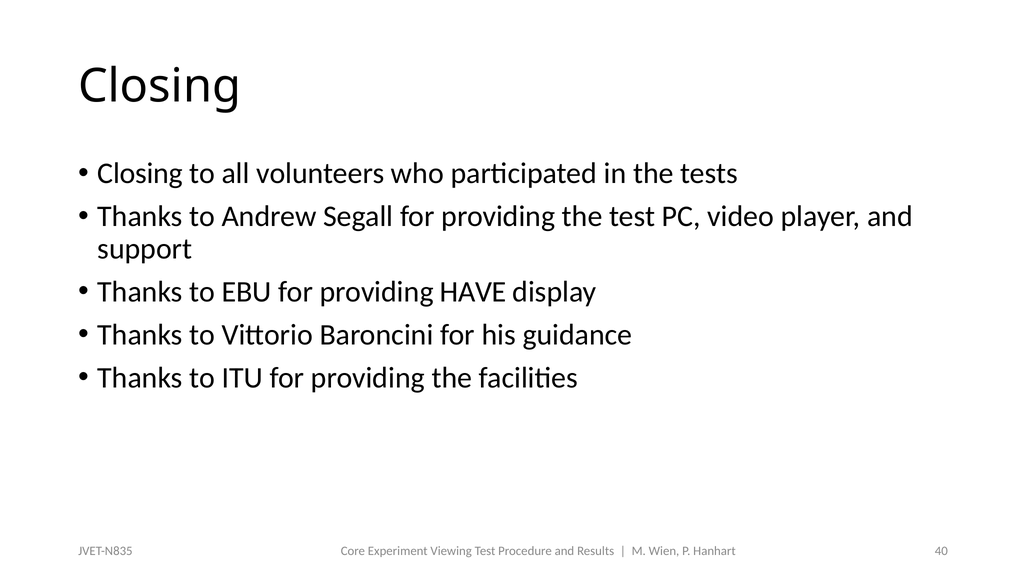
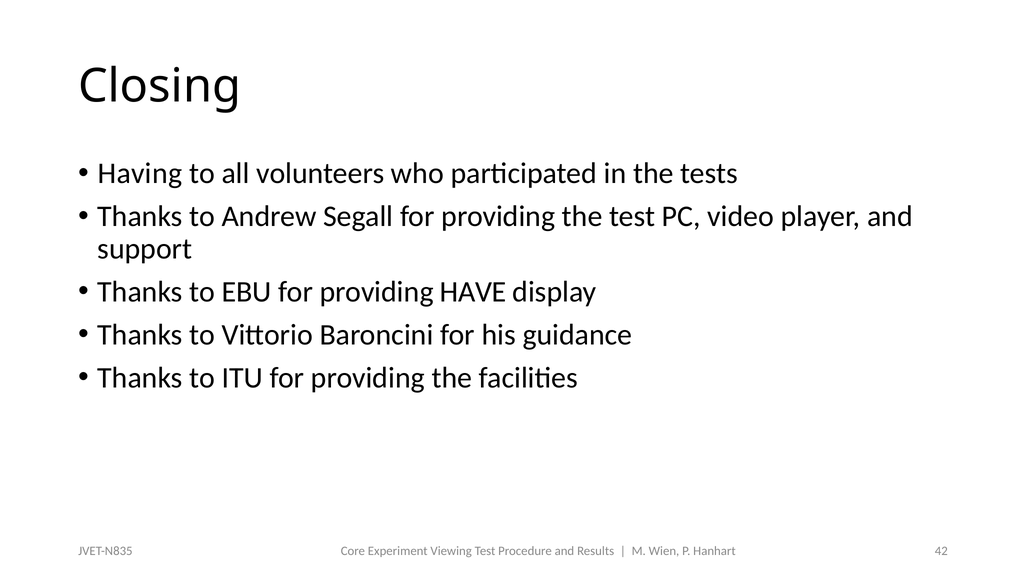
Closing at (140, 173): Closing -> Having
40: 40 -> 42
